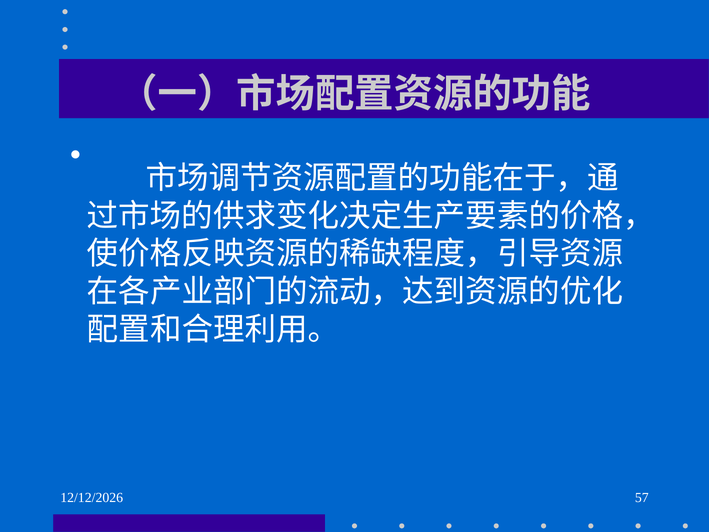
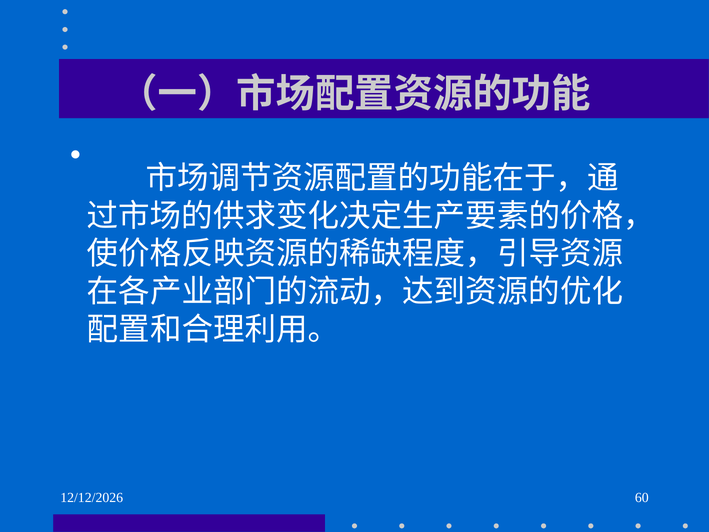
57: 57 -> 60
